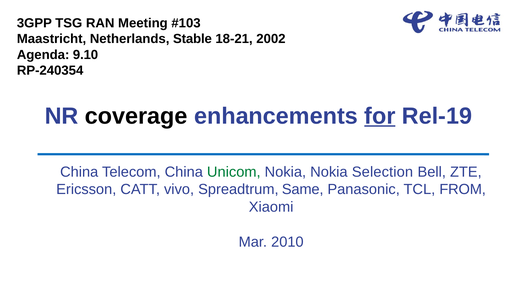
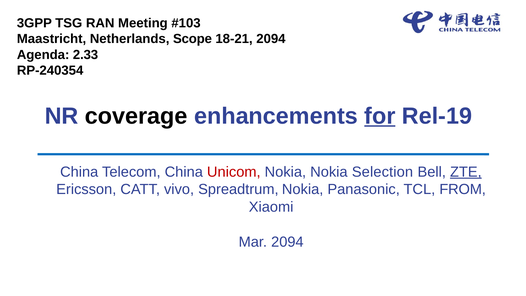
Stable: Stable -> Scope
18-21 2002: 2002 -> 2094
9.10: 9.10 -> 2.33
Unicom colour: green -> red
ZTE underline: none -> present
Spreadtrum Same: Same -> Nokia
Mar 2010: 2010 -> 2094
